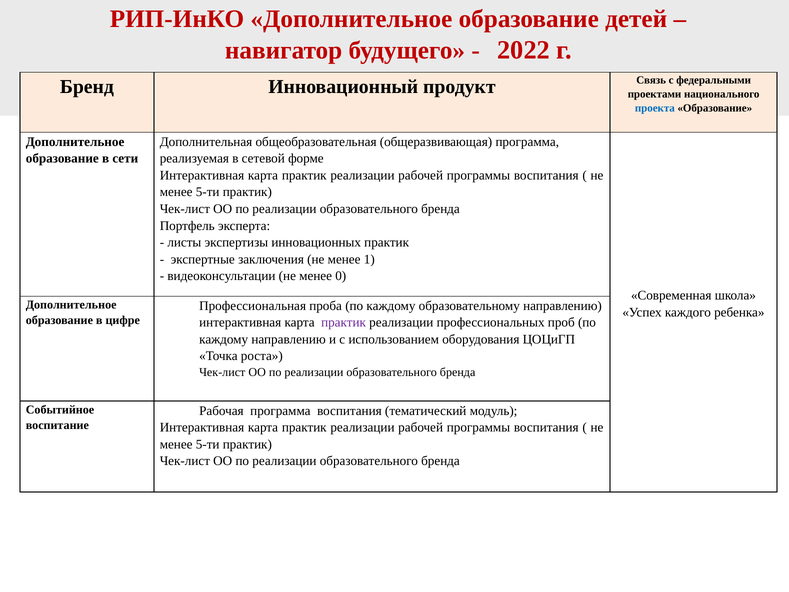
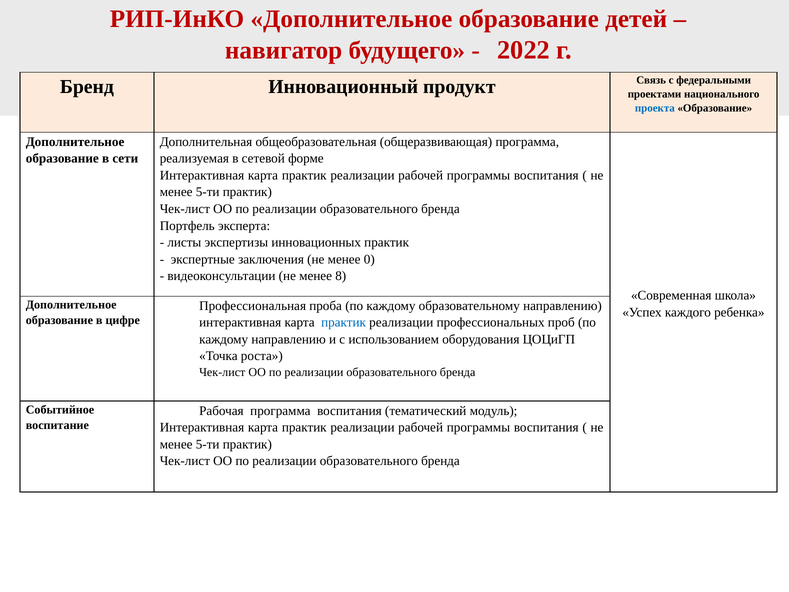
1: 1 -> 0
0: 0 -> 8
практик at (344, 322) colour: purple -> blue
